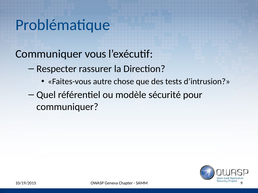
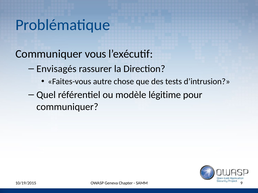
Respecter: Respecter -> Envisagés
sécurité: sécurité -> légitime
